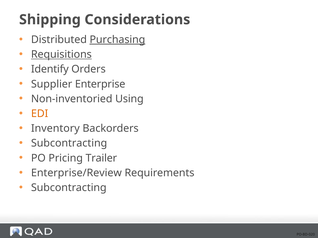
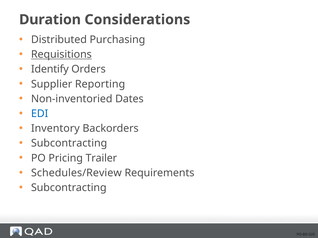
Shipping: Shipping -> Duration
Purchasing underline: present -> none
Enterprise: Enterprise -> Reporting
Using: Using -> Dates
EDI colour: orange -> blue
Enterprise/Review: Enterprise/Review -> Schedules/Review
